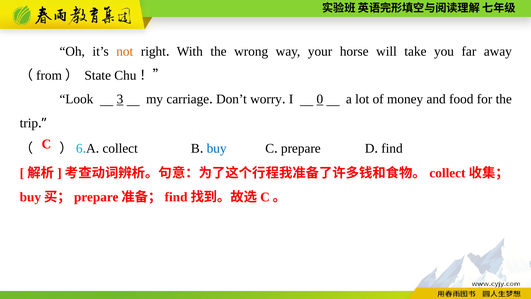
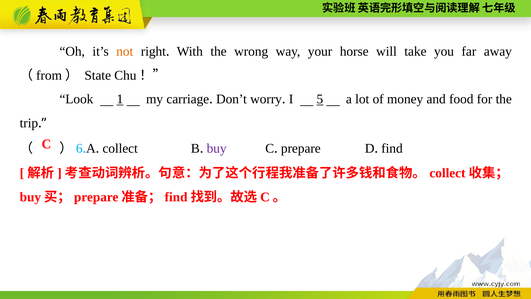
3: 3 -> 1
0: 0 -> 5
buy colour: blue -> purple
